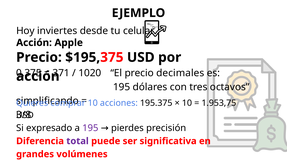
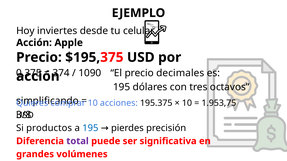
371: 371 -> 374
1020: 1020 -> 1090
expresado: expresado -> productos
195 at (90, 128) colour: purple -> blue
